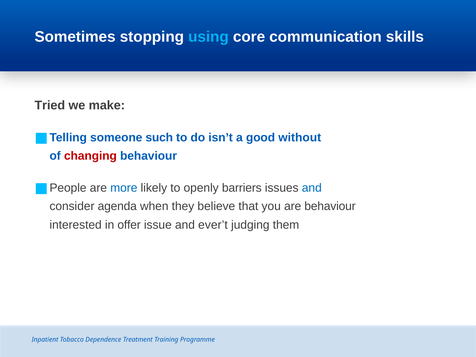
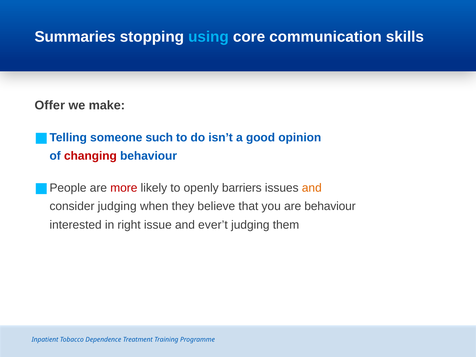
Sometimes: Sometimes -> Summaries
Tried: Tried -> Offer
without: without -> opinion
more colour: blue -> red
and at (312, 188) colour: blue -> orange
consider agenda: agenda -> judging
offer: offer -> right
